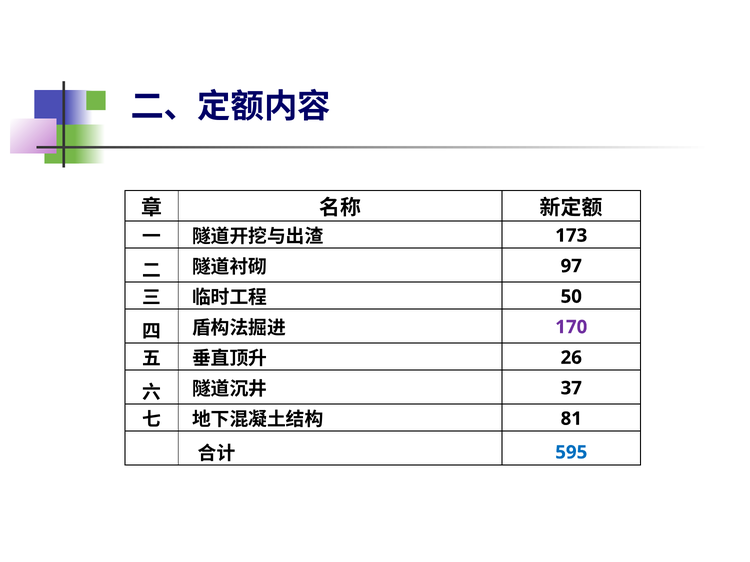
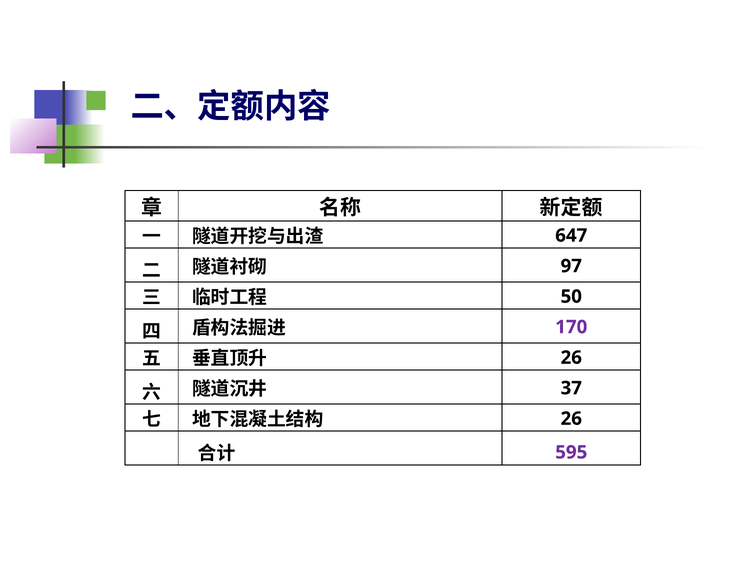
173: 173 -> 647
81 at (571, 419): 81 -> 26
595 colour: blue -> purple
